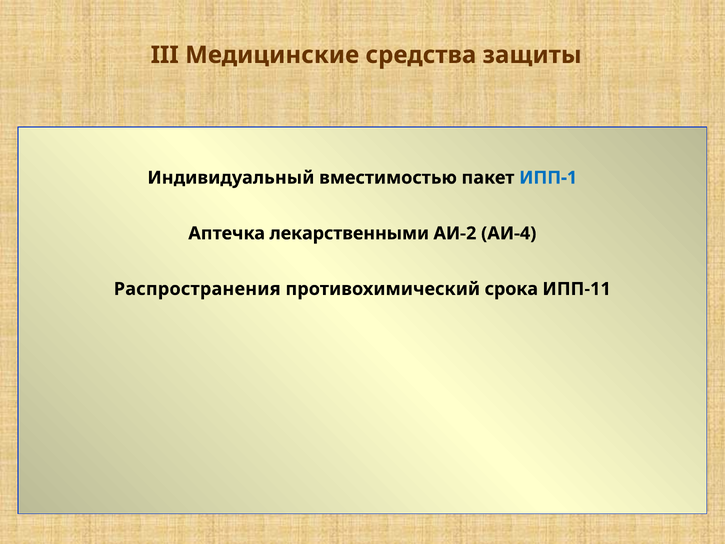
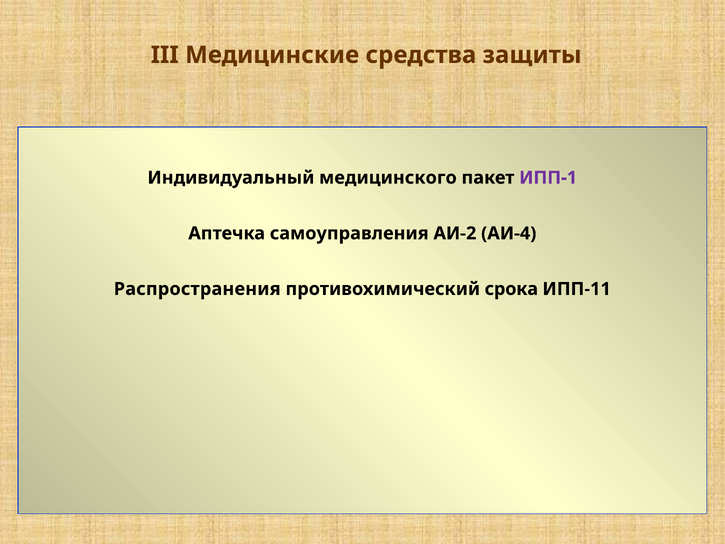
вместимостью: вместимостью -> медицинского
ИПП-1 colour: blue -> purple
лекарственными: лекарственными -> самоуправления
